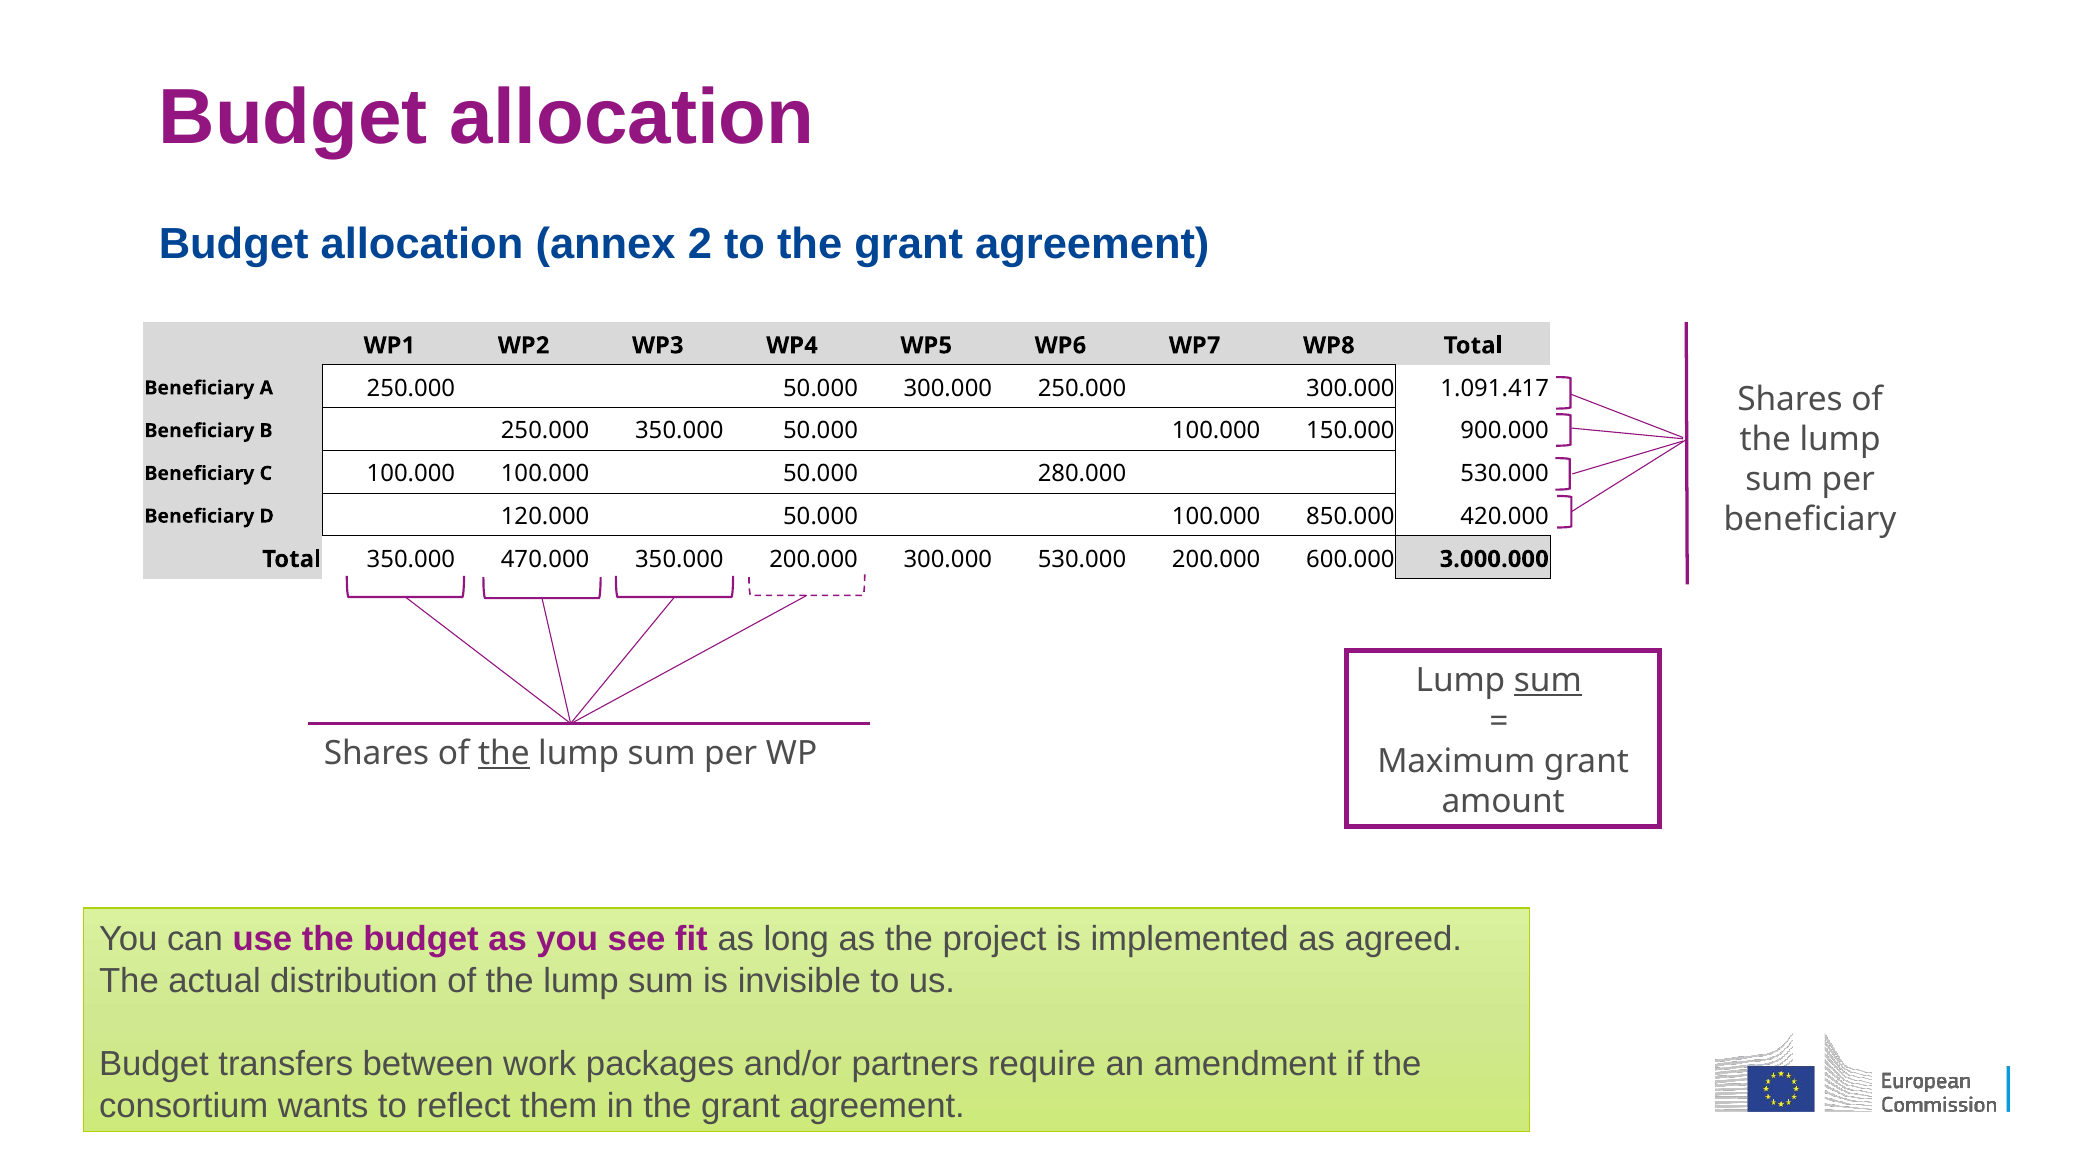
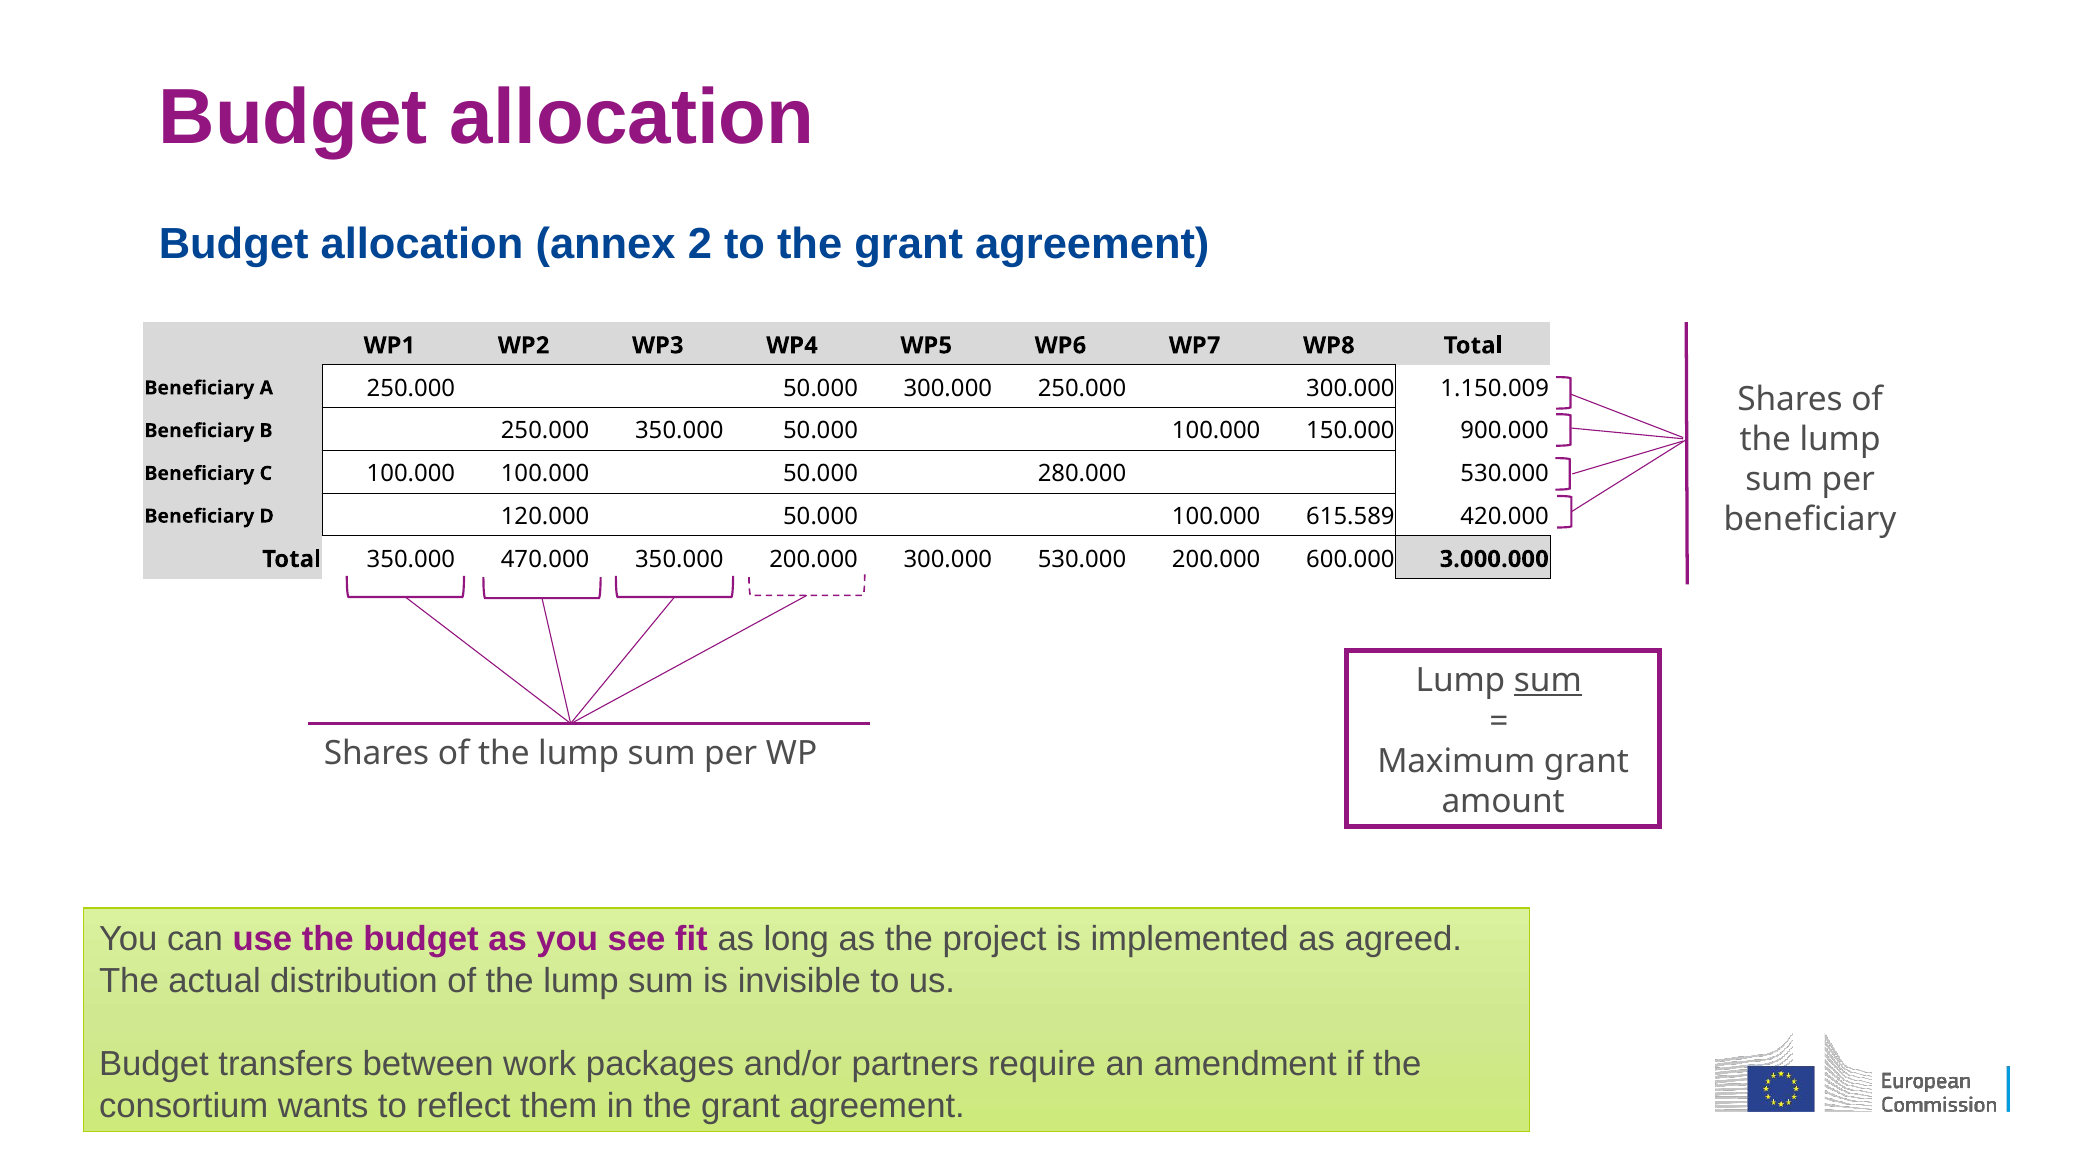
1.091.417: 1.091.417 -> 1.150.009
850.000: 850.000 -> 615.589
the at (504, 753) underline: present -> none
